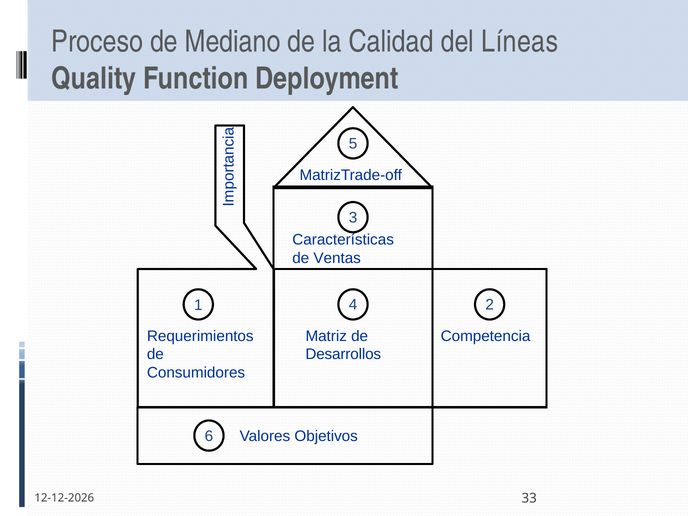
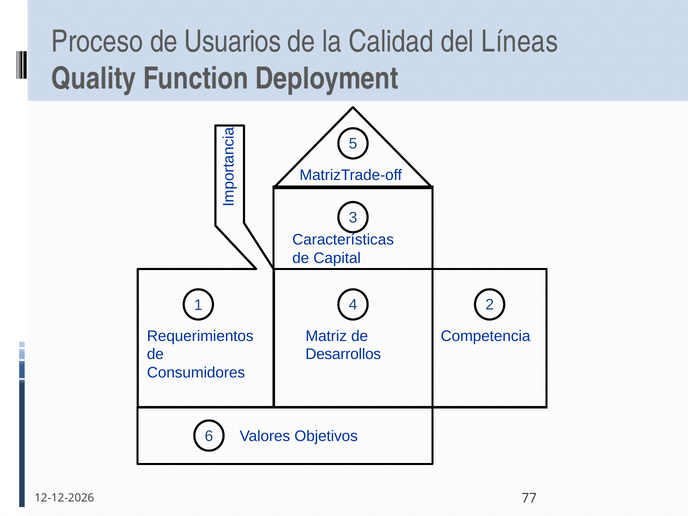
Mediano: Mediano -> Usuarios
Ventas: Ventas -> Capital
33: 33 -> 77
